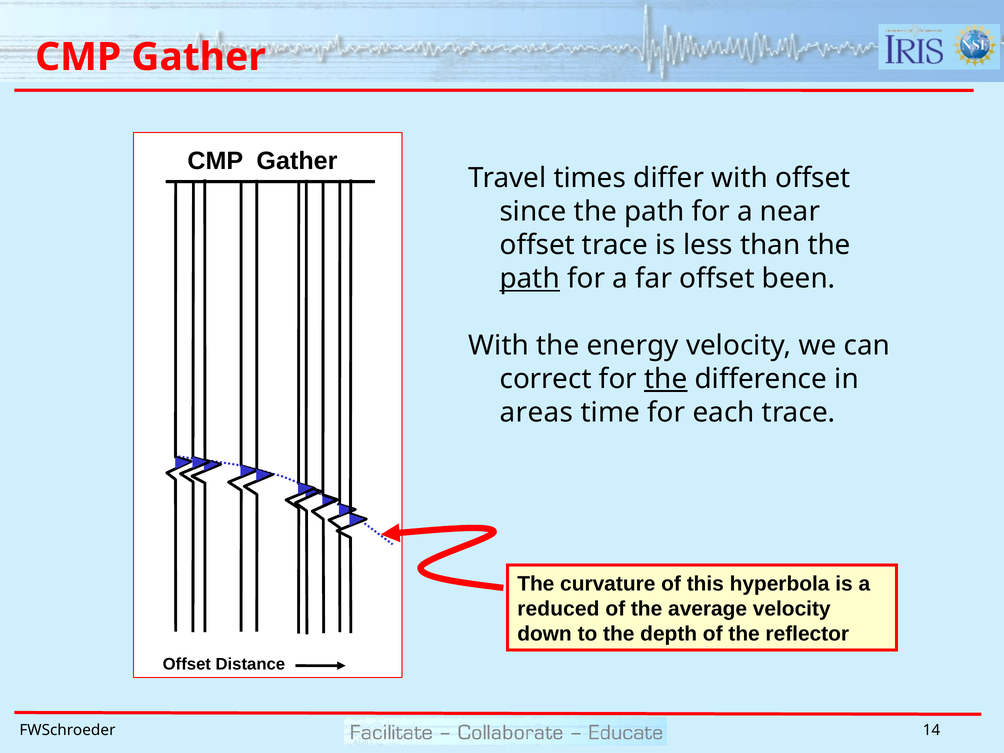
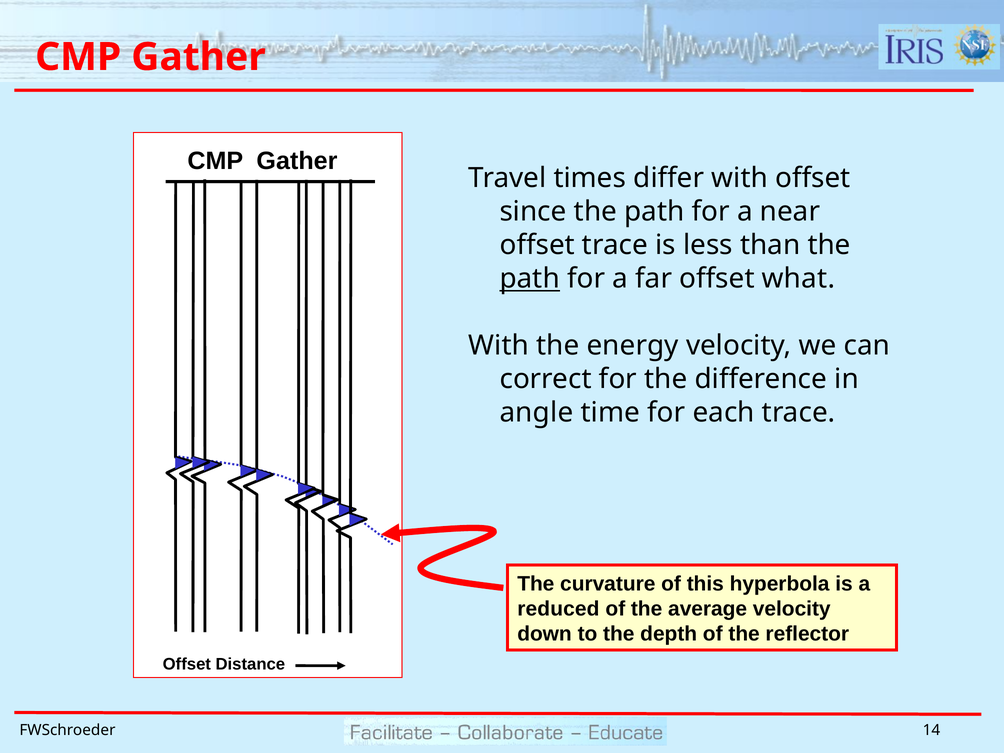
been: been -> what
the at (666, 379) underline: present -> none
areas: areas -> angle
